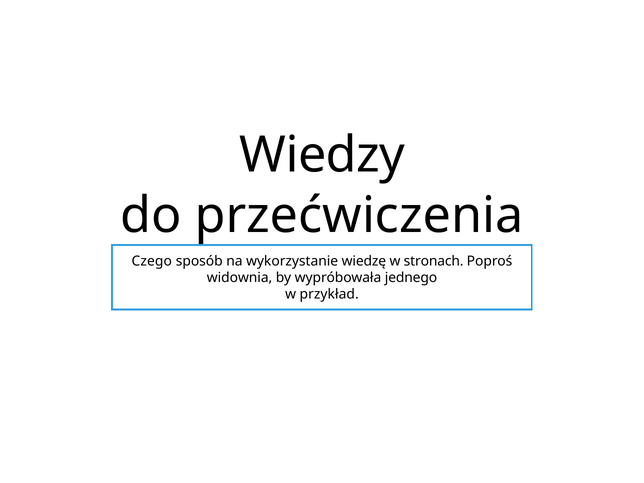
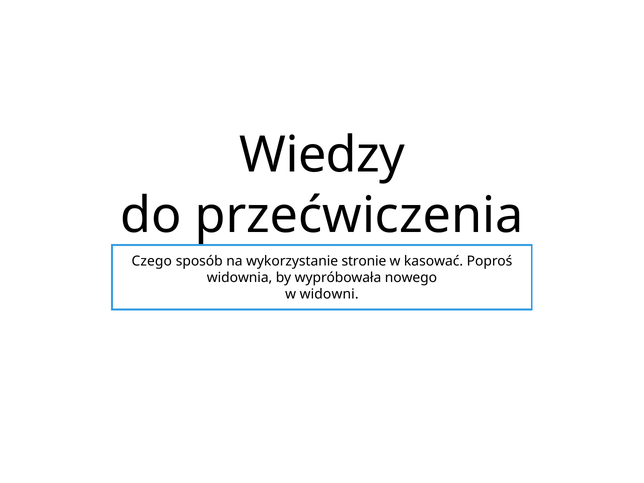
wiedzę: wiedzę -> stronie
stronach: stronach -> kasować
jednego: jednego -> nowego
przykład: przykład -> widowni
